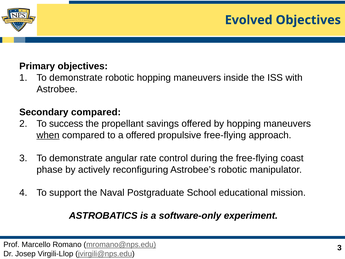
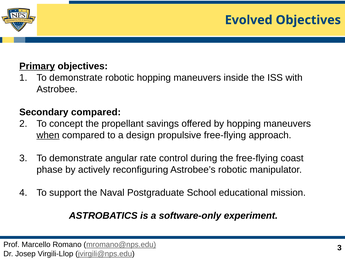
Primary underline: none -> present
success: success -> concept
a offered: offered -> design
